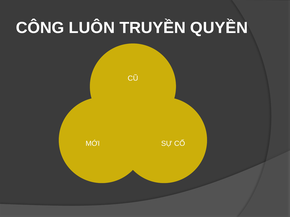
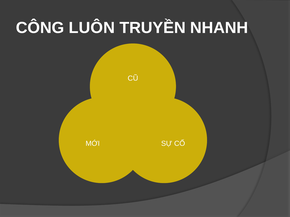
QUYỀN: QUYỀN -> NHANH
